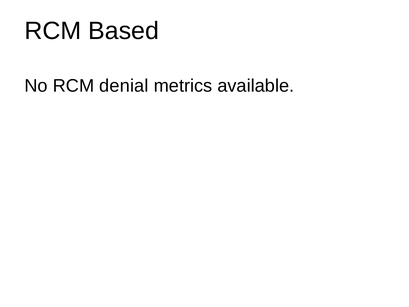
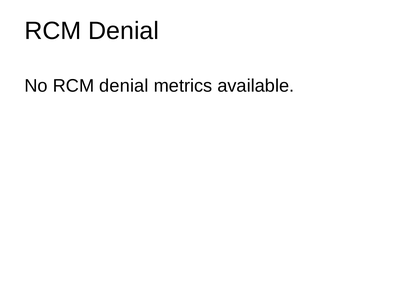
Based at (124, 31): Based -> Denial
